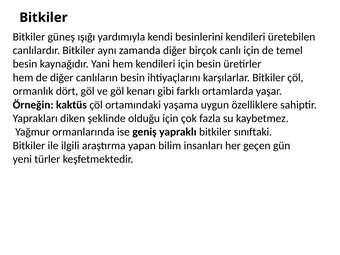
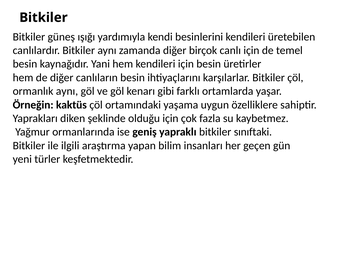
ormanlık dört: dört -> aynı
